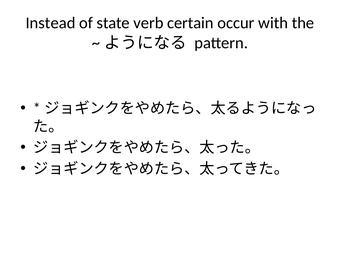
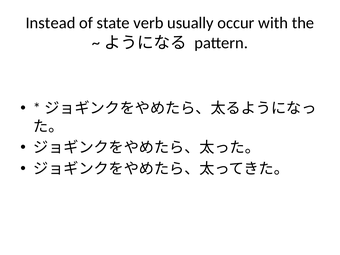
certain: certain -> usually
